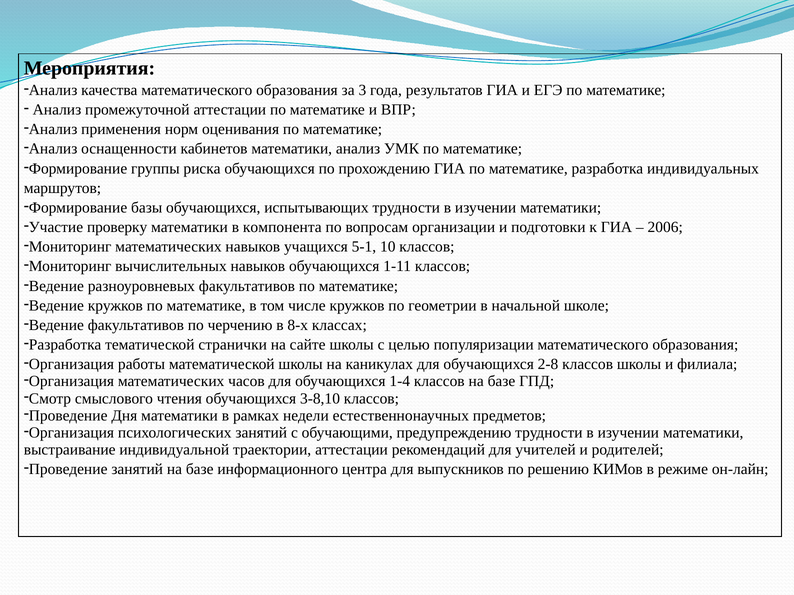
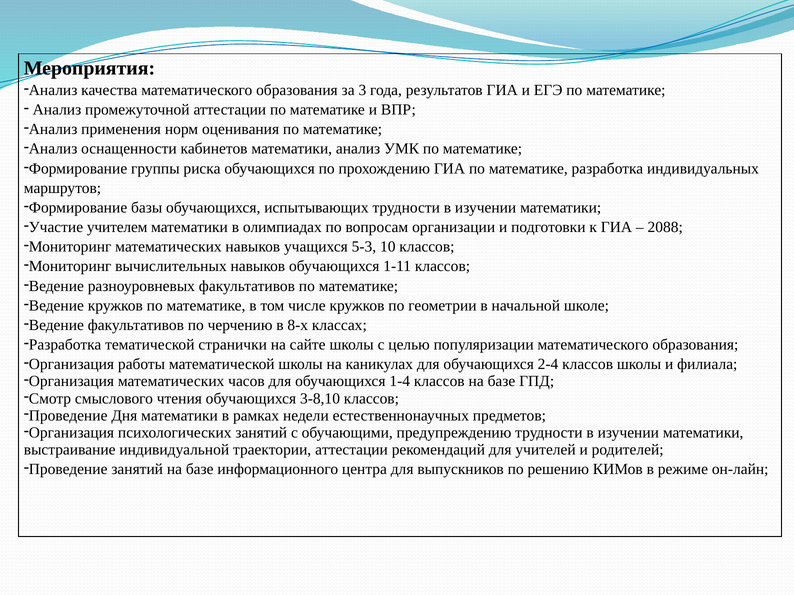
проверку: проверку -> учителем
компонента: компонента -> олимпиадах
2006: 2006 -> 2088
5-1: 5-1 -> 5-3
2-8: 2-8 -> 2-4
